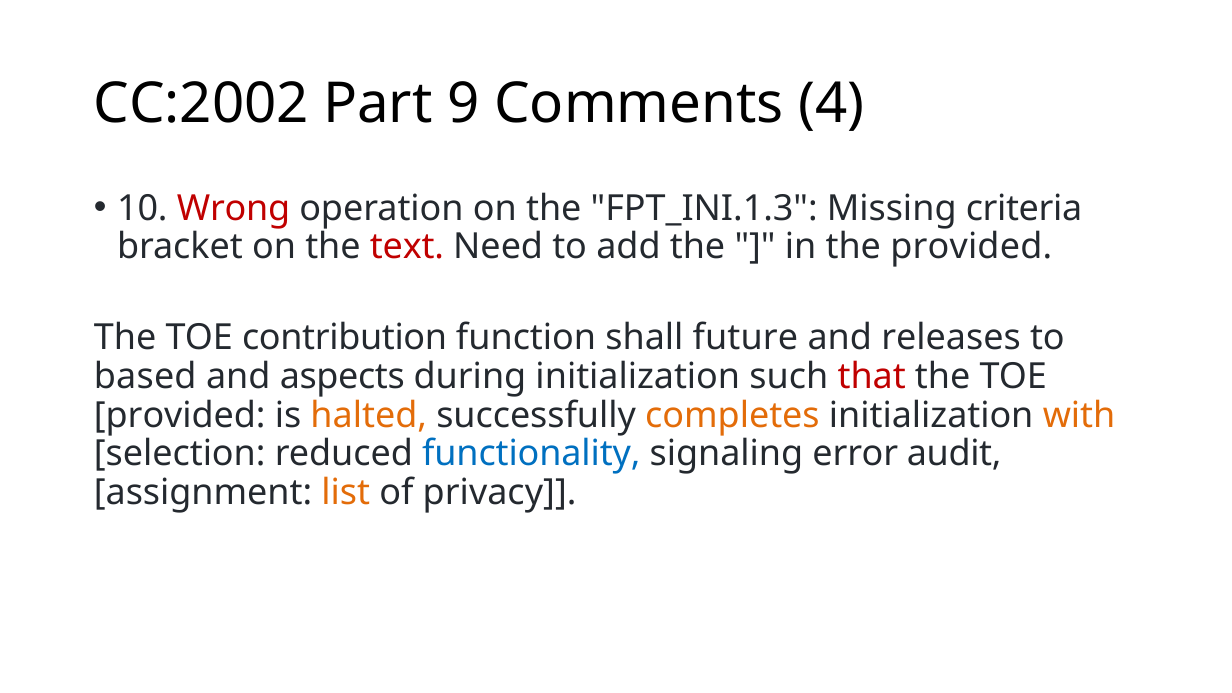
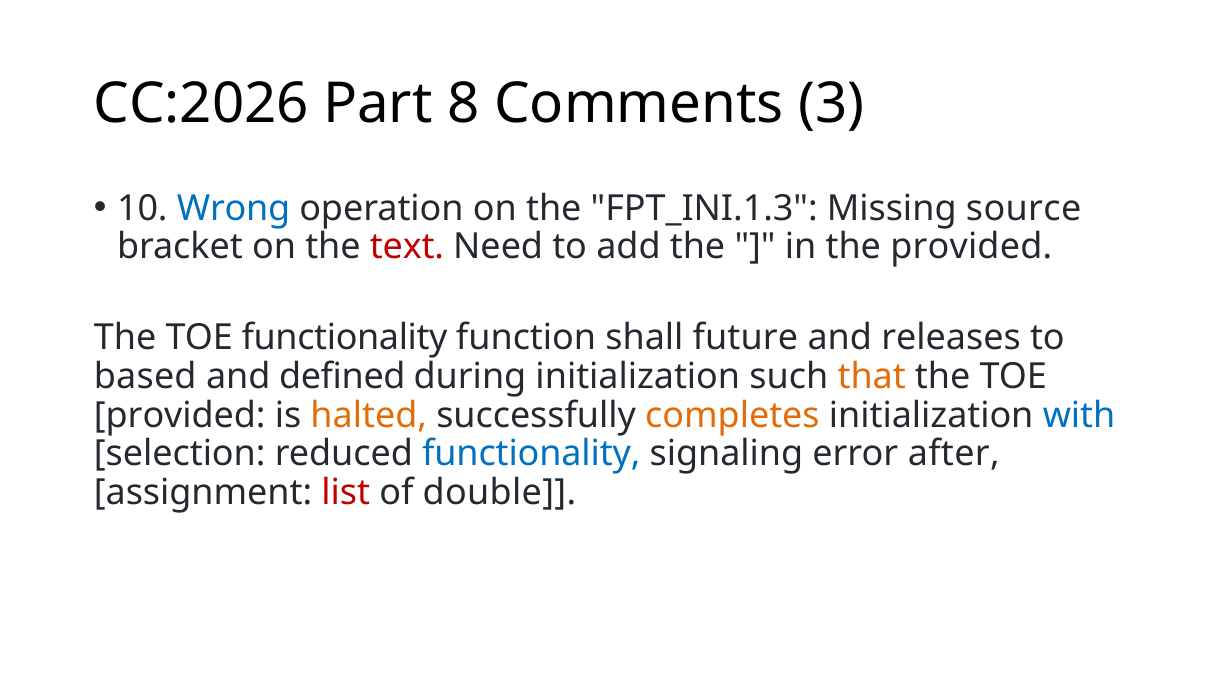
CC:2002: CC:2002 -> CC:2026
9: 9 -> 8
4: 4 -> 3
Wrong colour: red -> blue
criteria: criteria -> source
TOE contribution: contribution -> functionality
aspects: aspects -> defined
that colour: red -> orange
with colour: orange -> blue
audit: audit -> after
list colour: orange -> red
privacy: privacy -> double
